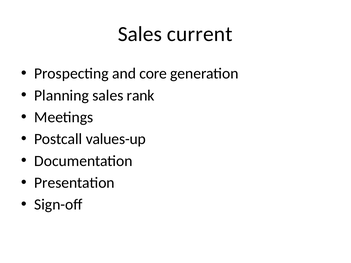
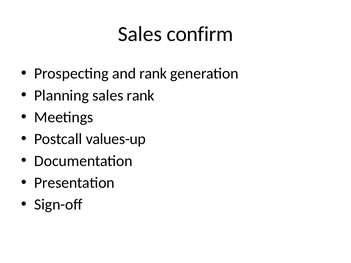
current: current -> confirm
and core: core -> rank
